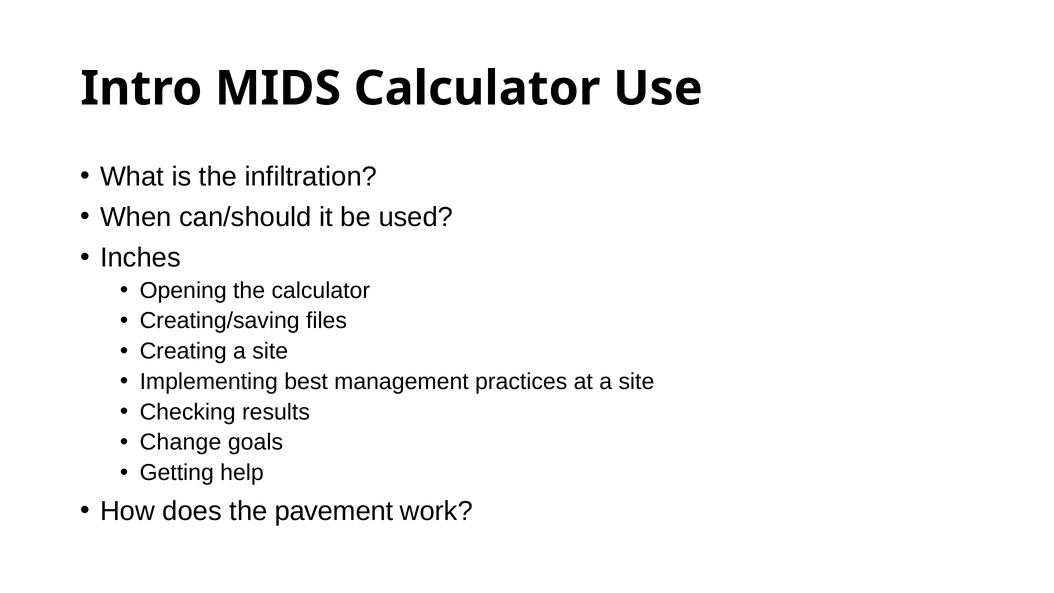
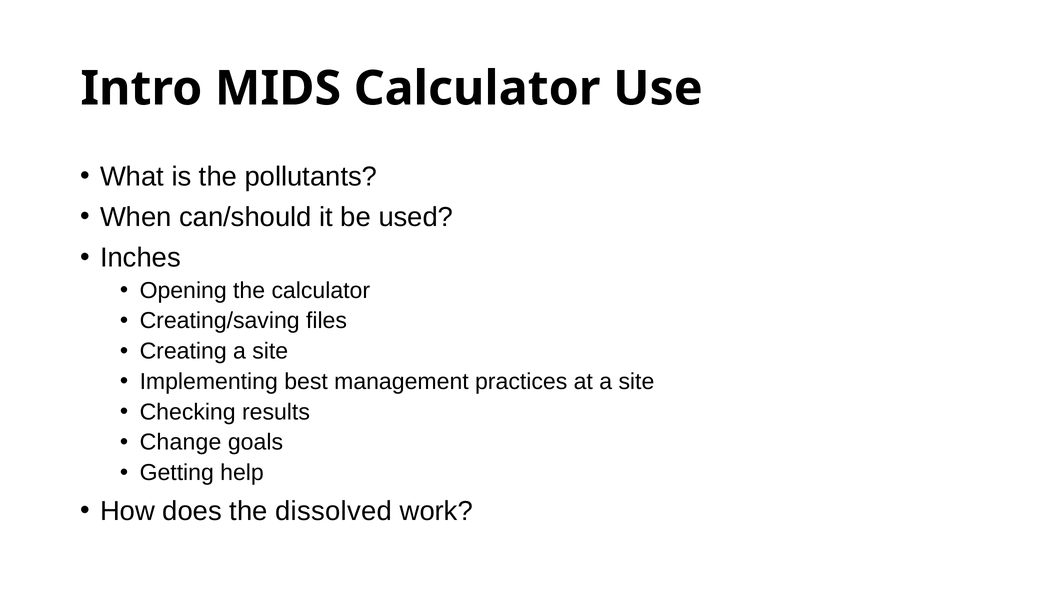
infiltration: infiltration -> pollutants
pavement: pavement -> dissolved
